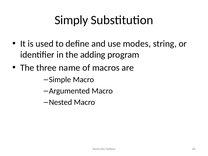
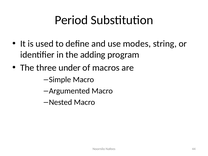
Simply: Simply -> Period
name: name -> under
